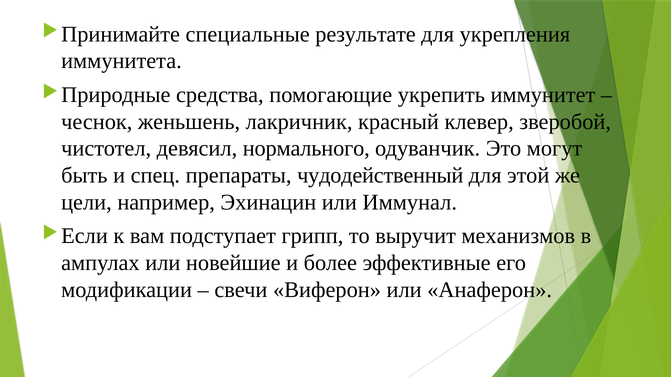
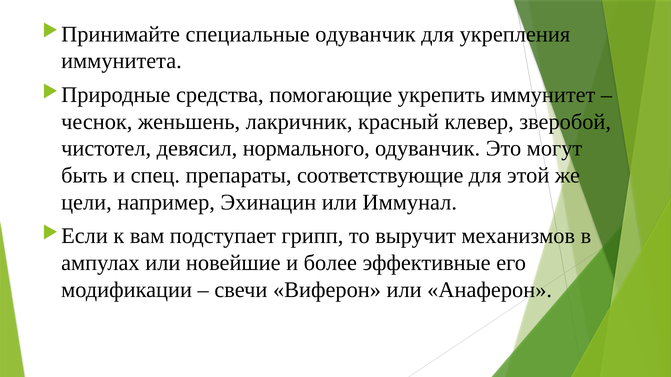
специальные результате: результате -> одуванчик
чудодейственный: чудодейственный -> соответствующие
